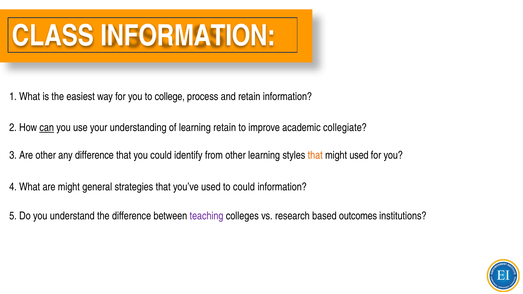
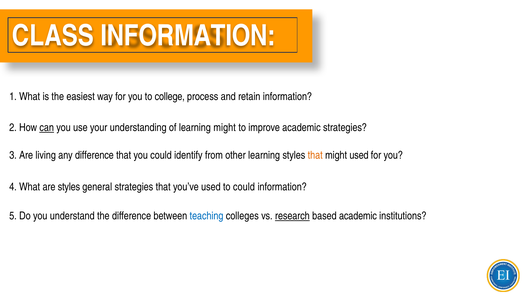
learning retain: retain -> might
academic collegiate: collegiate -> strategies
Are other: other -> living
are might: might -> styles
teaching colour: purple -> blue
research underline: none -> present
based outcomes: outcomes -> academic
